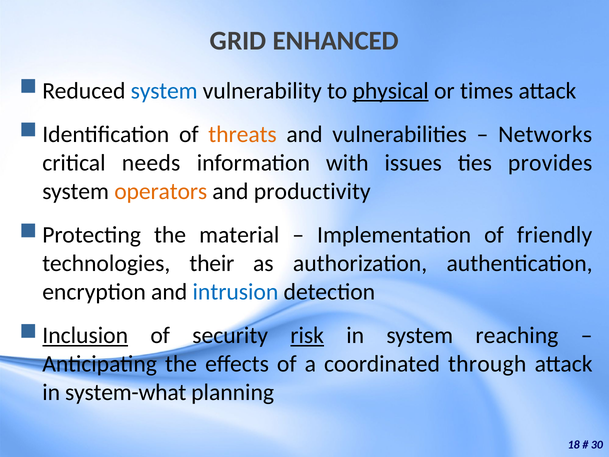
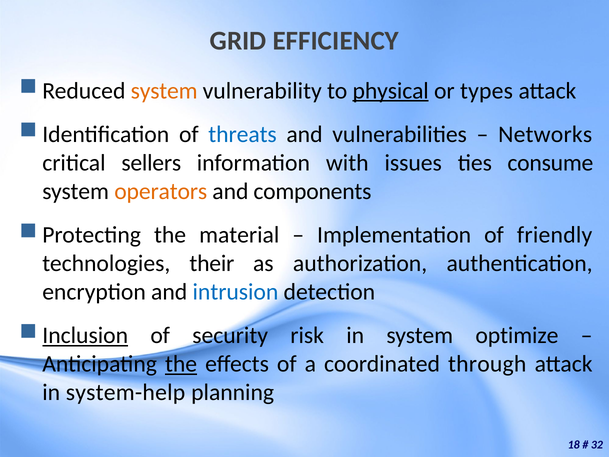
ENHANCED: ENHANCED -> EFFICIENCY
system at (164, 91) colour: blue -> orange
times: times -> types
threats colour: orange -> blue
needs: needs -> sellers
provides: provides -> consume
productivity: productivity -> components
risk underline: present -> none
reaching: reaching -> optimize
the at (181, 364) underline: none -> present
system-what: system-what -> system-help
30: 30 -> 32
